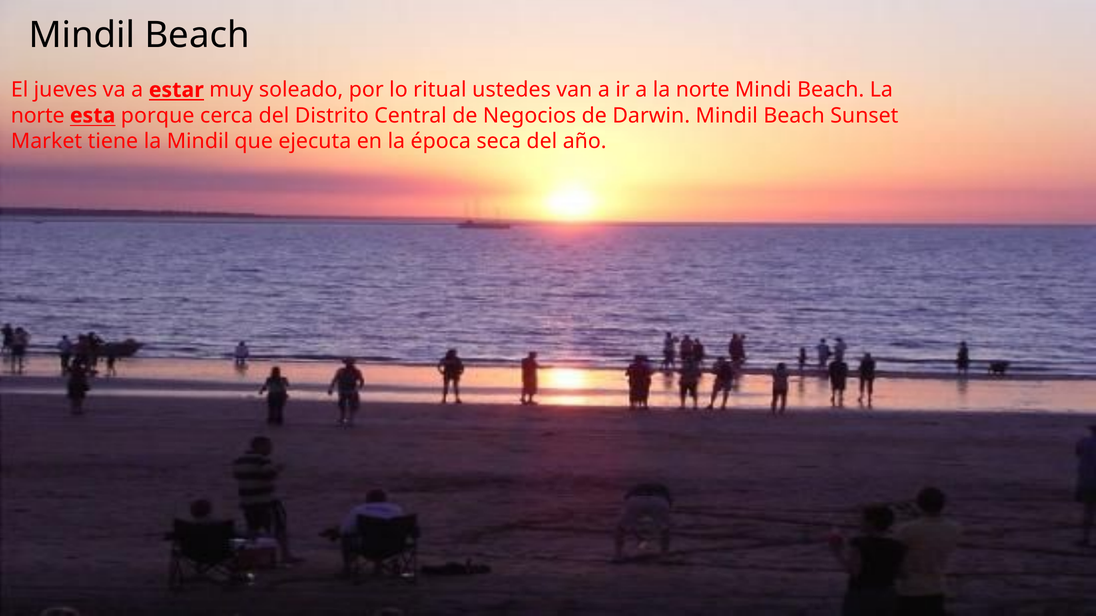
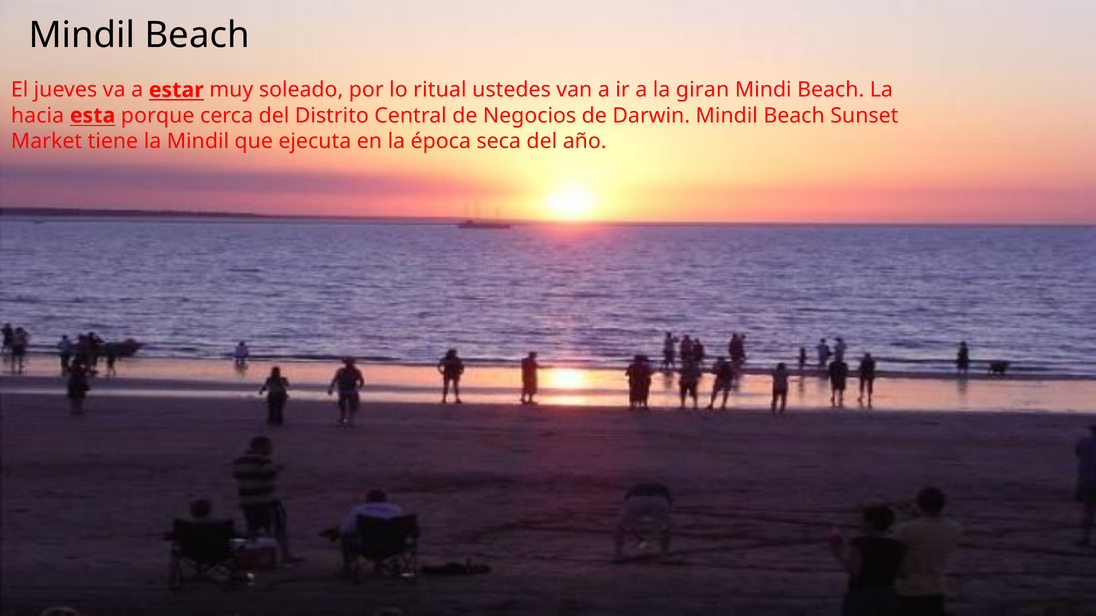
a la norte: norte -> giran
norte at (38, 116): norte -> hacia
